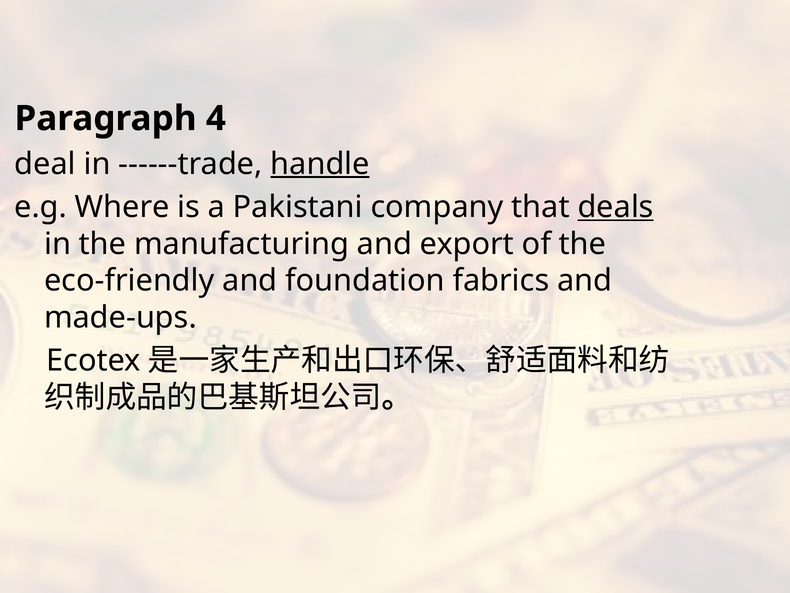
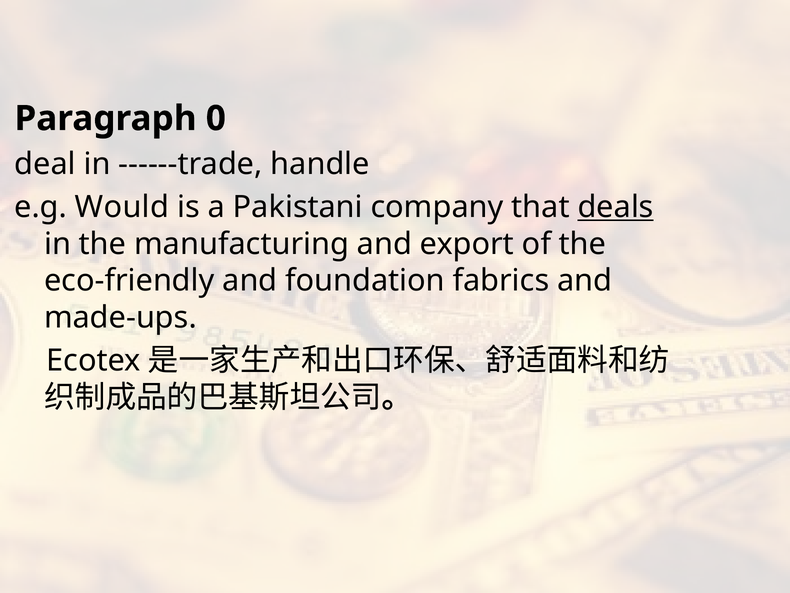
4: 4 -> 0
handle underline: present -> none
Where: Where -> Would
